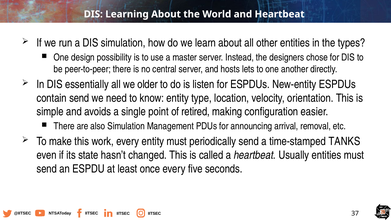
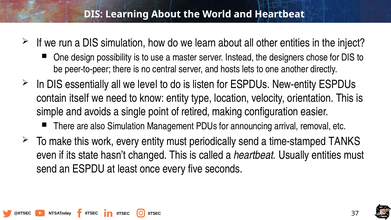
types: types -> inject
older: older -> level
contain send: send -> itself
